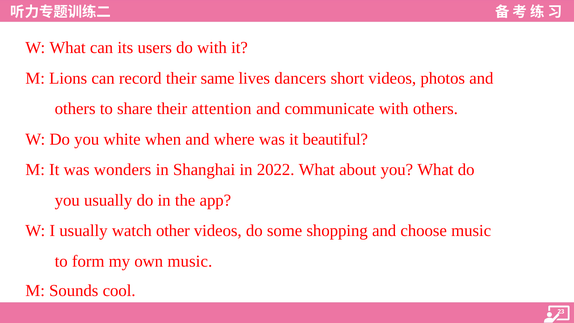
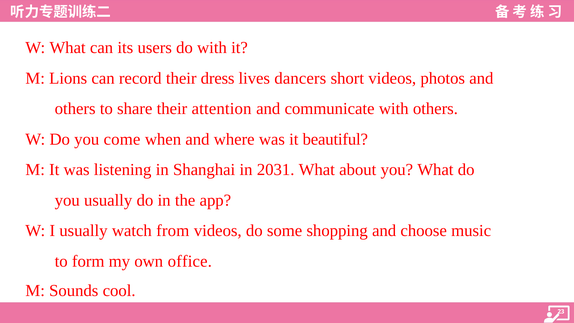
same: same -> dress
white: white -> come
wonders: wonders -> listening
2022: 2022 -> 2031
other: other -> from
own music: music -> office
